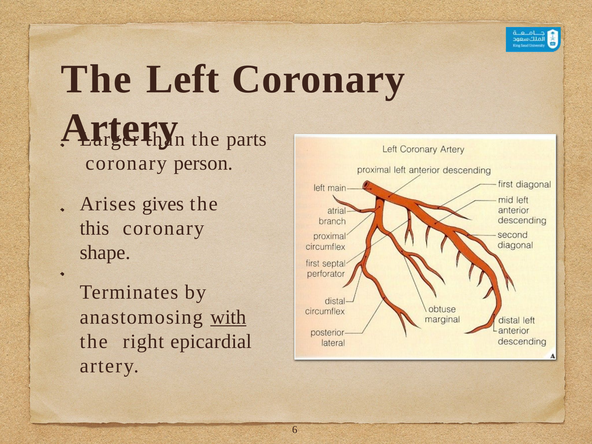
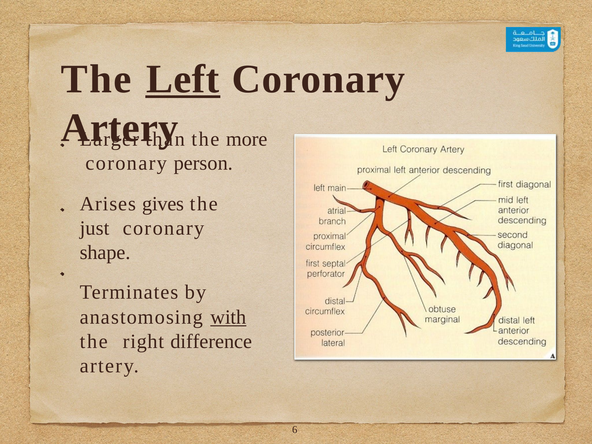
Left underline: none -> present
parts: parts -> more
this: this -> just
epicardial: epicardial -> difference
